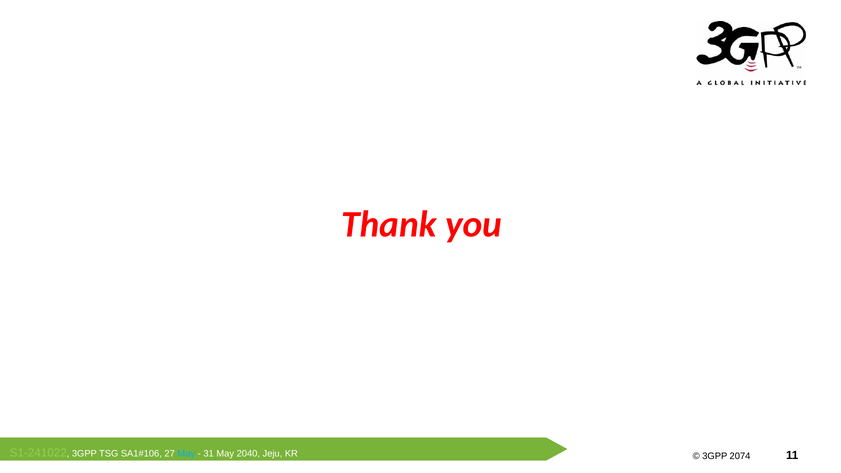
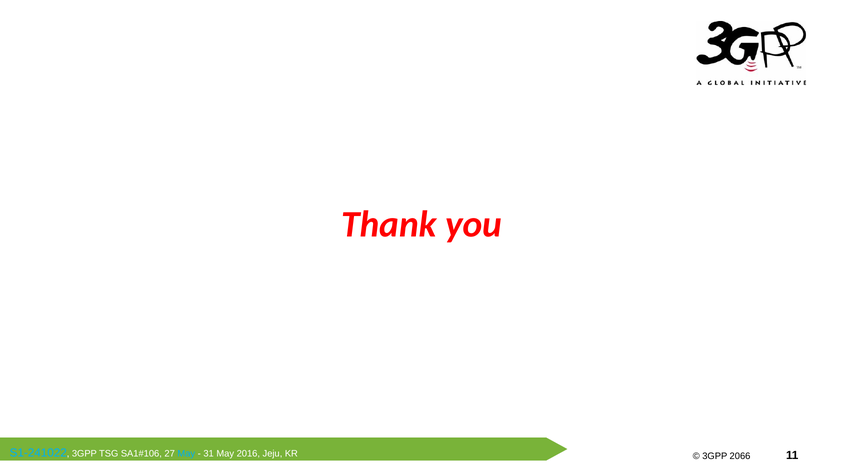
S1-241022 colour: light green -> light blue
2040: 2040 -> 2016
2074: 2074 -> 2066
